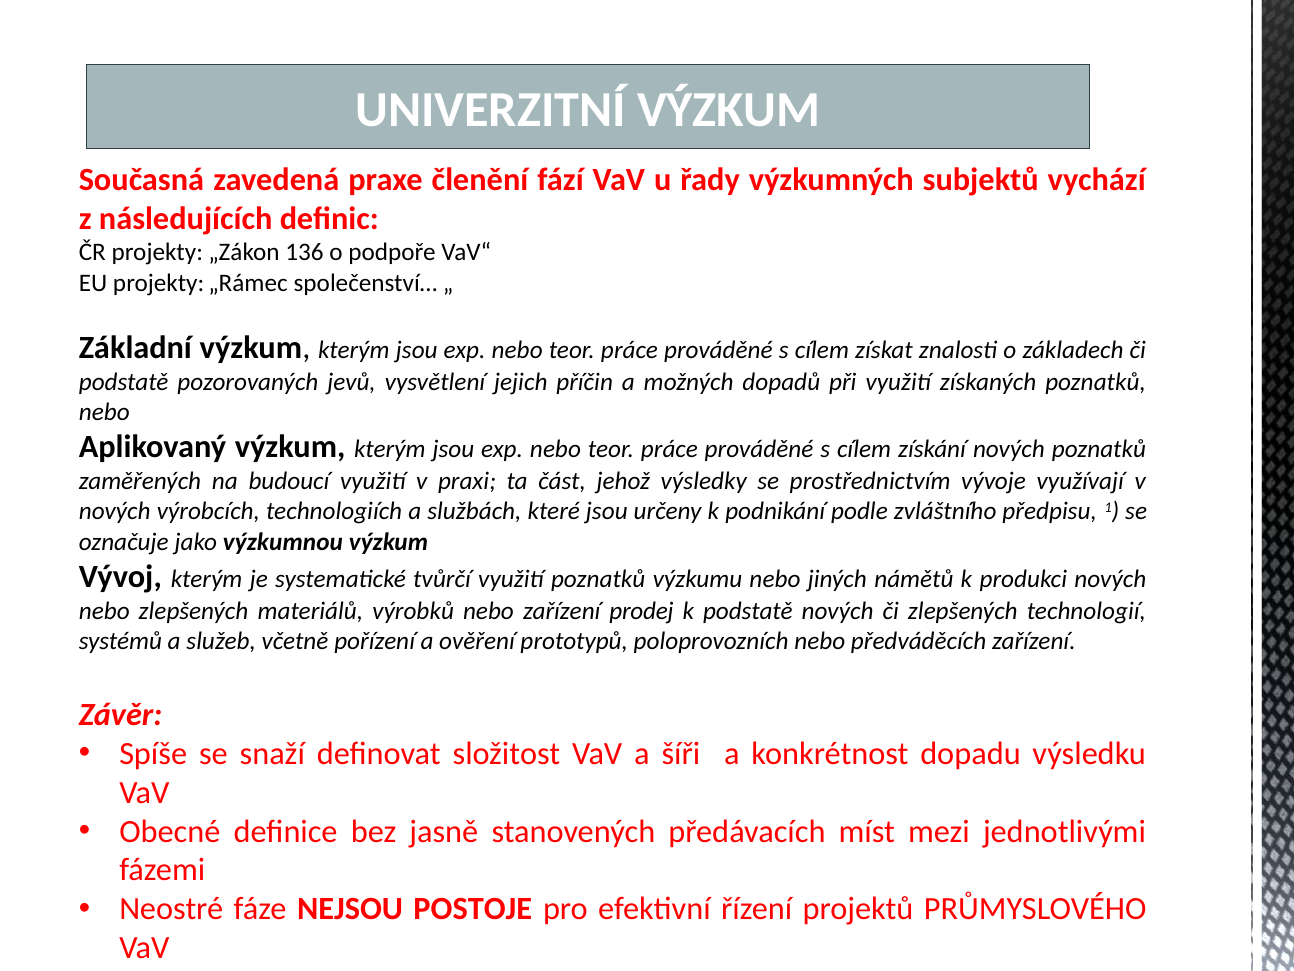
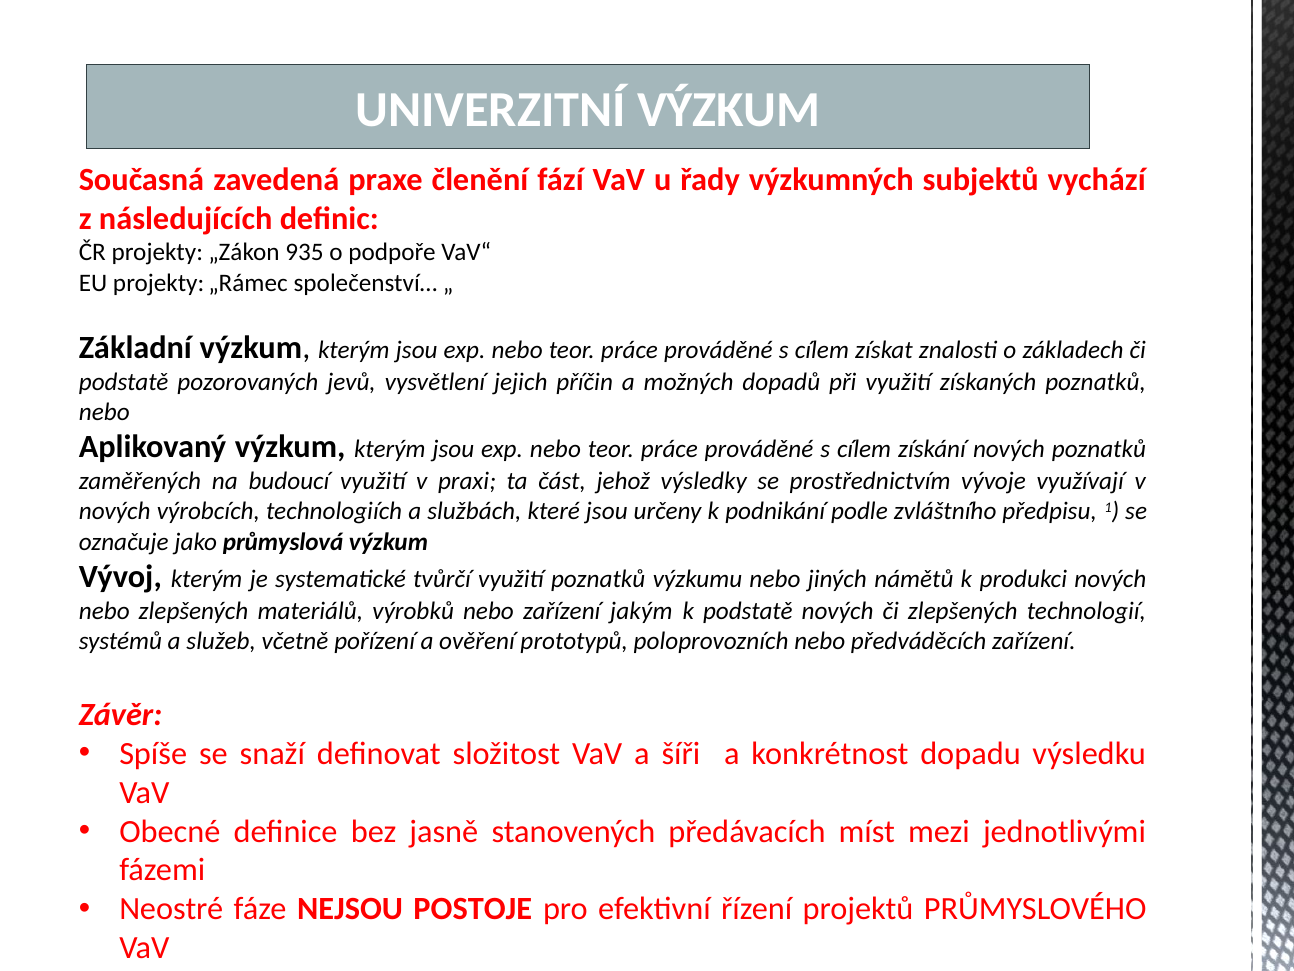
136: 136 -> 935
výzkumnou: výzkumnou -> průmyslová
prodej: prodej -> jakým
